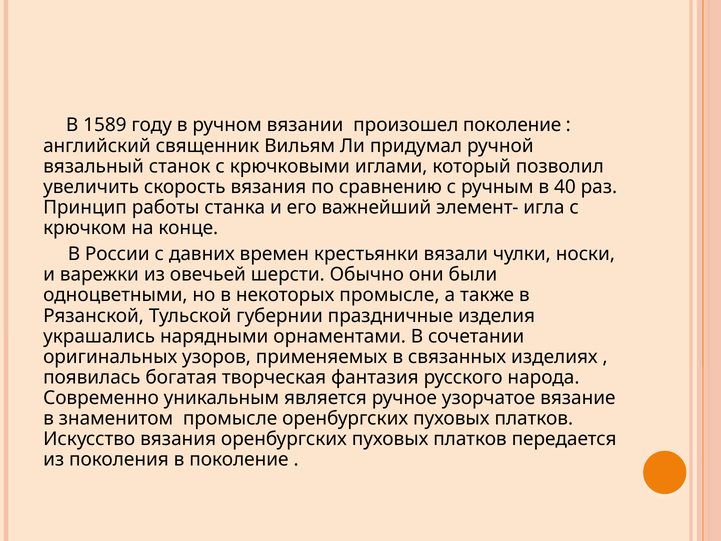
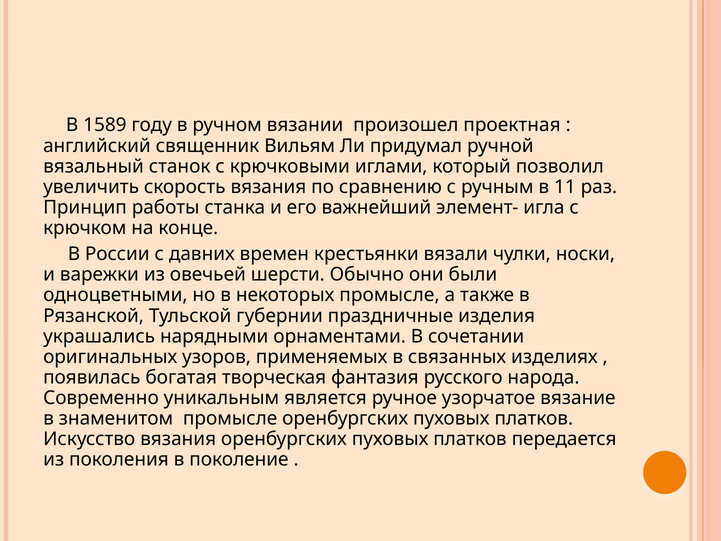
произошел поколение: поколение -> проектная
40: 40 -> 11
